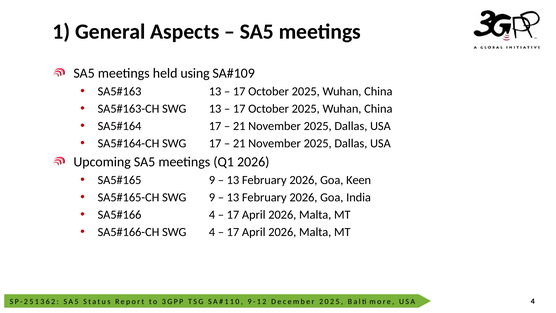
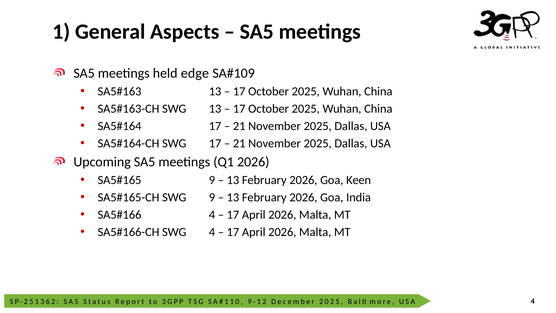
using: using -> edge
